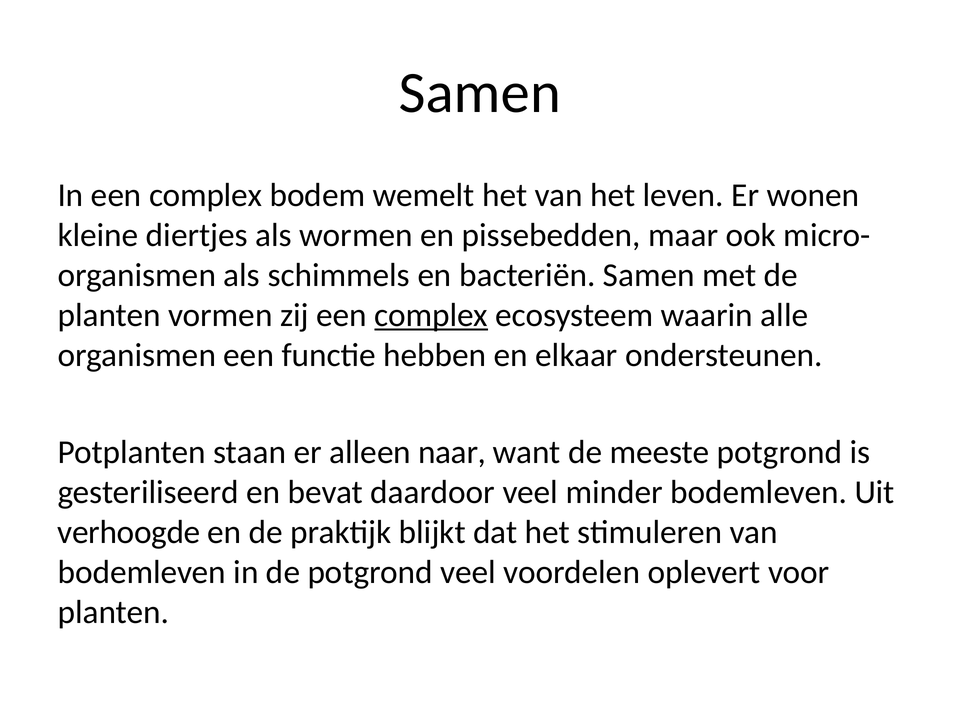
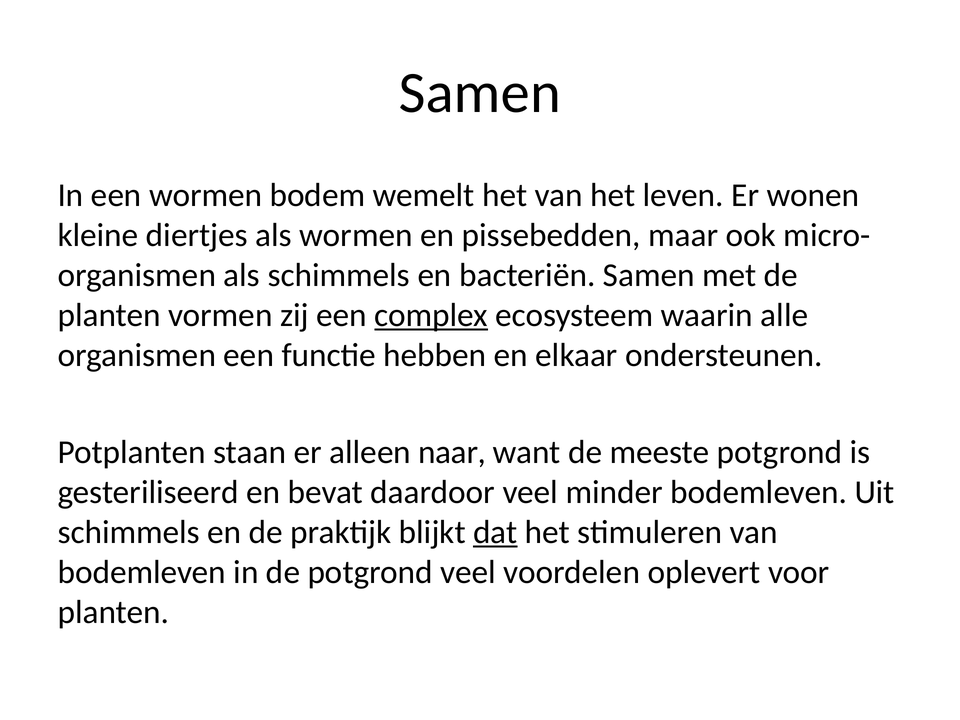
In een complex: complex -> wormen
verhoogde at (129, 532): verhoogde -> schimmels
dat underline: none -> present
